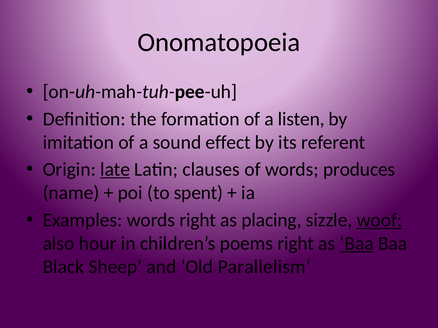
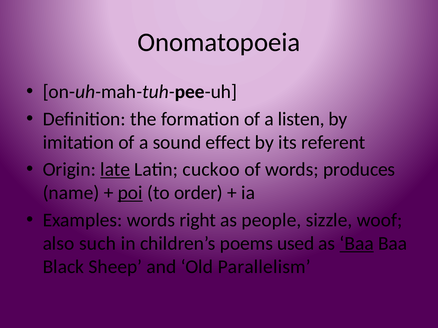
clauses: clauses -> cuckoo
poi underline: none -> present
spent: spent -> order
placing: placing -> people
woof underline: present -> none
hour: hour -> such
poems right: right -> used
